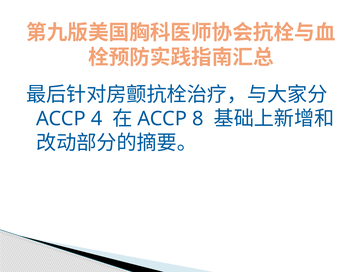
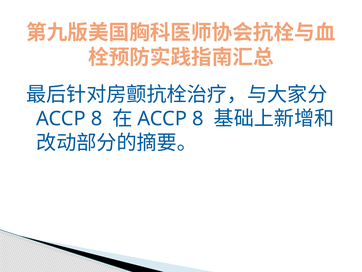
4 at (97, 119): 4 -> 8
